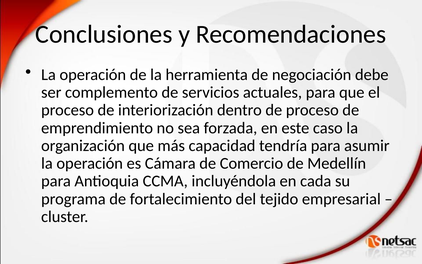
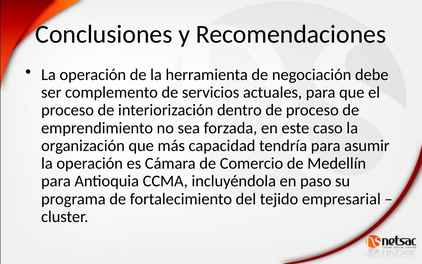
cada: cada -> paso
